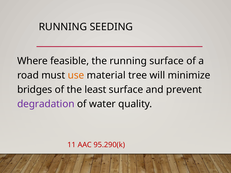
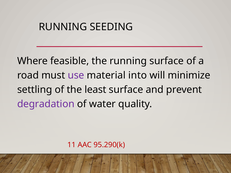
use colour: orange -> purple
tree: tree -> into
bridges: bridges -> settling
